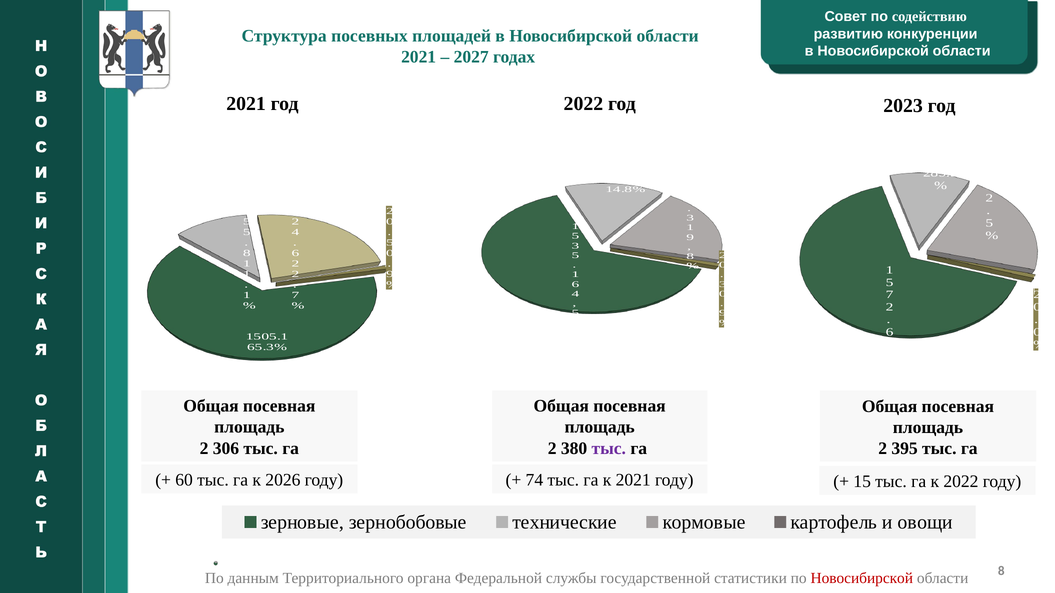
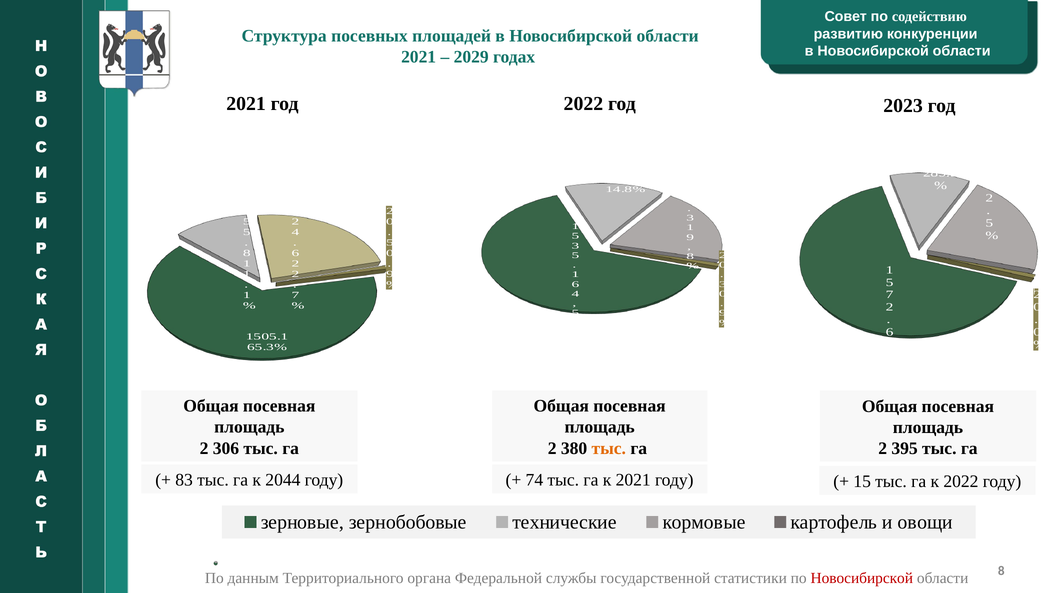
2027: 2027 -> 2029
тыс at (609, 449) colour: purple -> orange
60: 60 -> 83
2026: 2026 -> 2044
